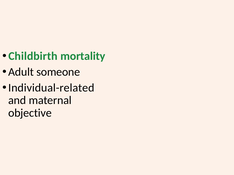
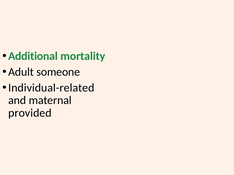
Childbirth: Childbirth -> Additional
objective: objective -> provided
